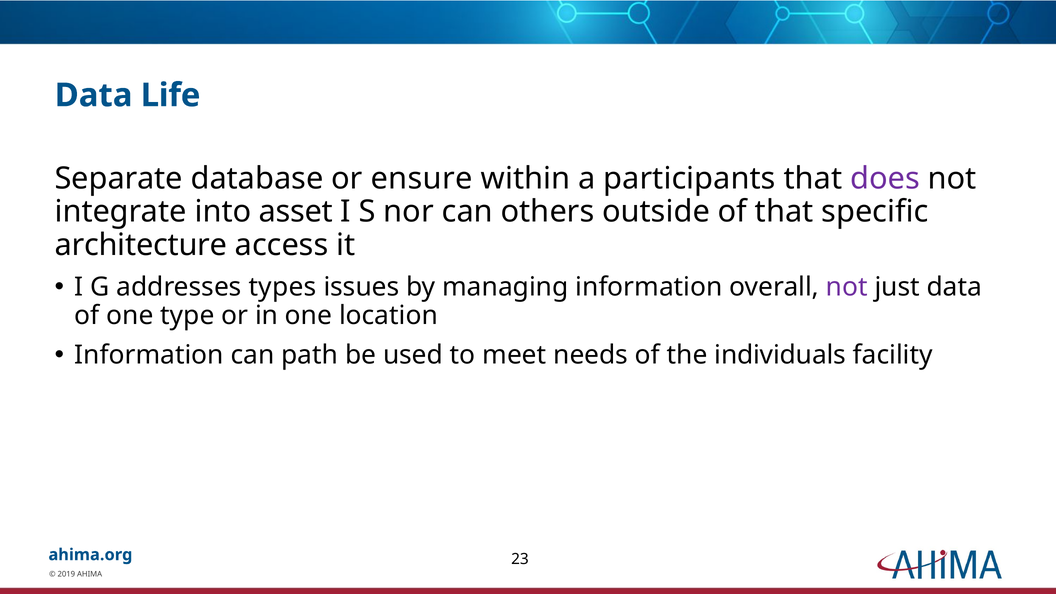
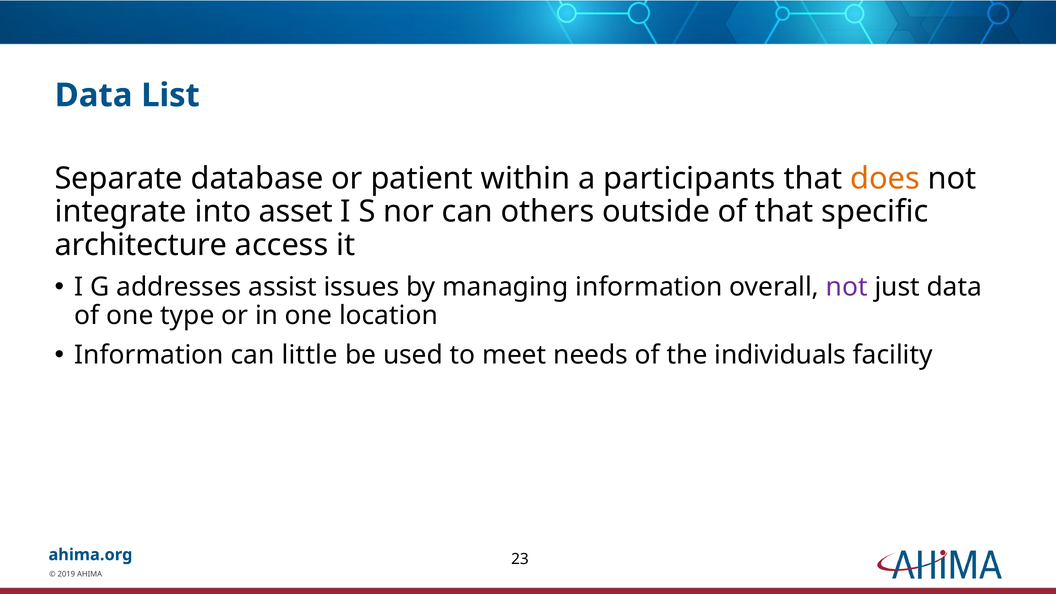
Life: Life -> List
ensure: ensure -> patient
does colour: purple -> orange
types: types -> assist
path: path -> little
